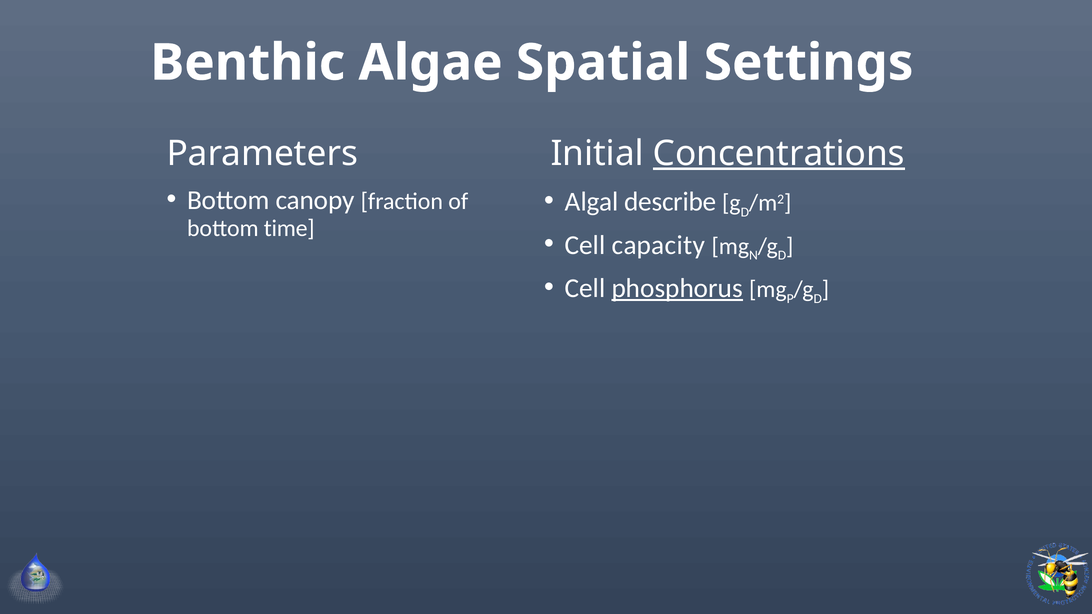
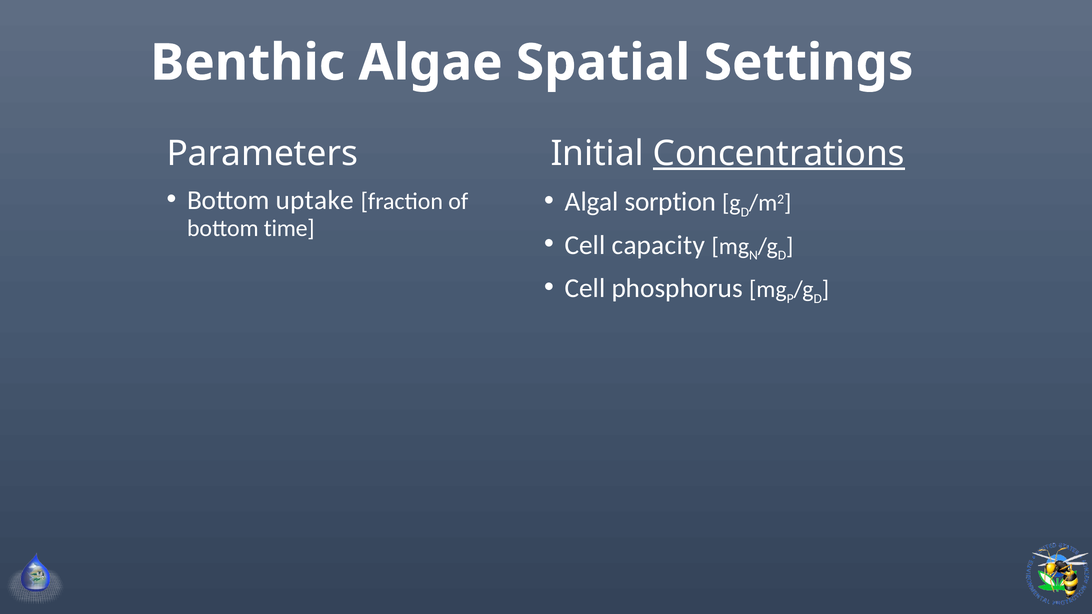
canopy: canopy -> uptake
describe: describe -> sorption
phosphorus underline: present -> none
